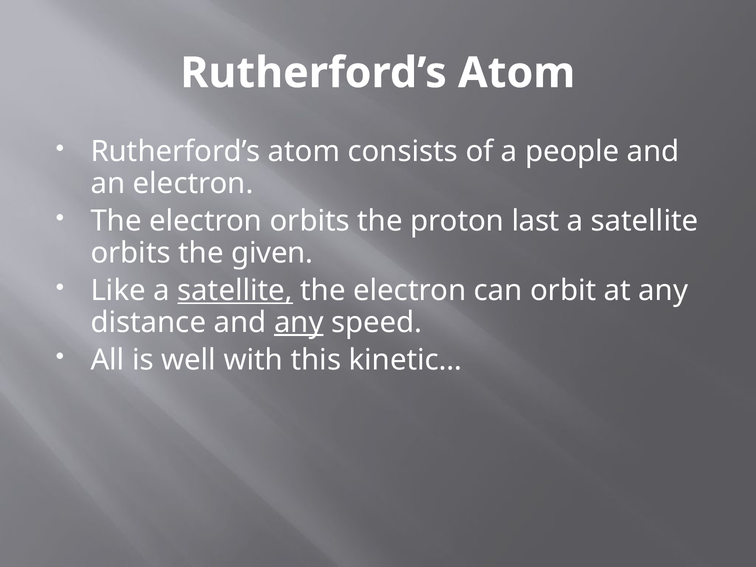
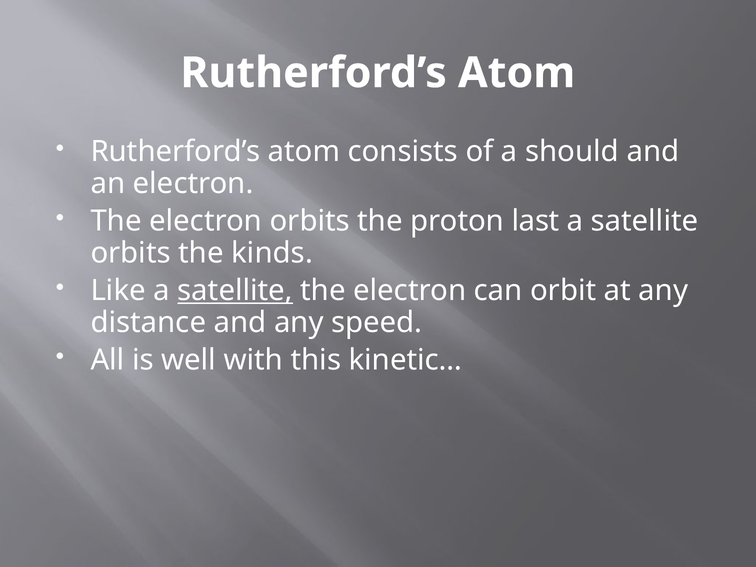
people: people -> should
given: given -> kinds
any at (299, 322) underline: present -> none
